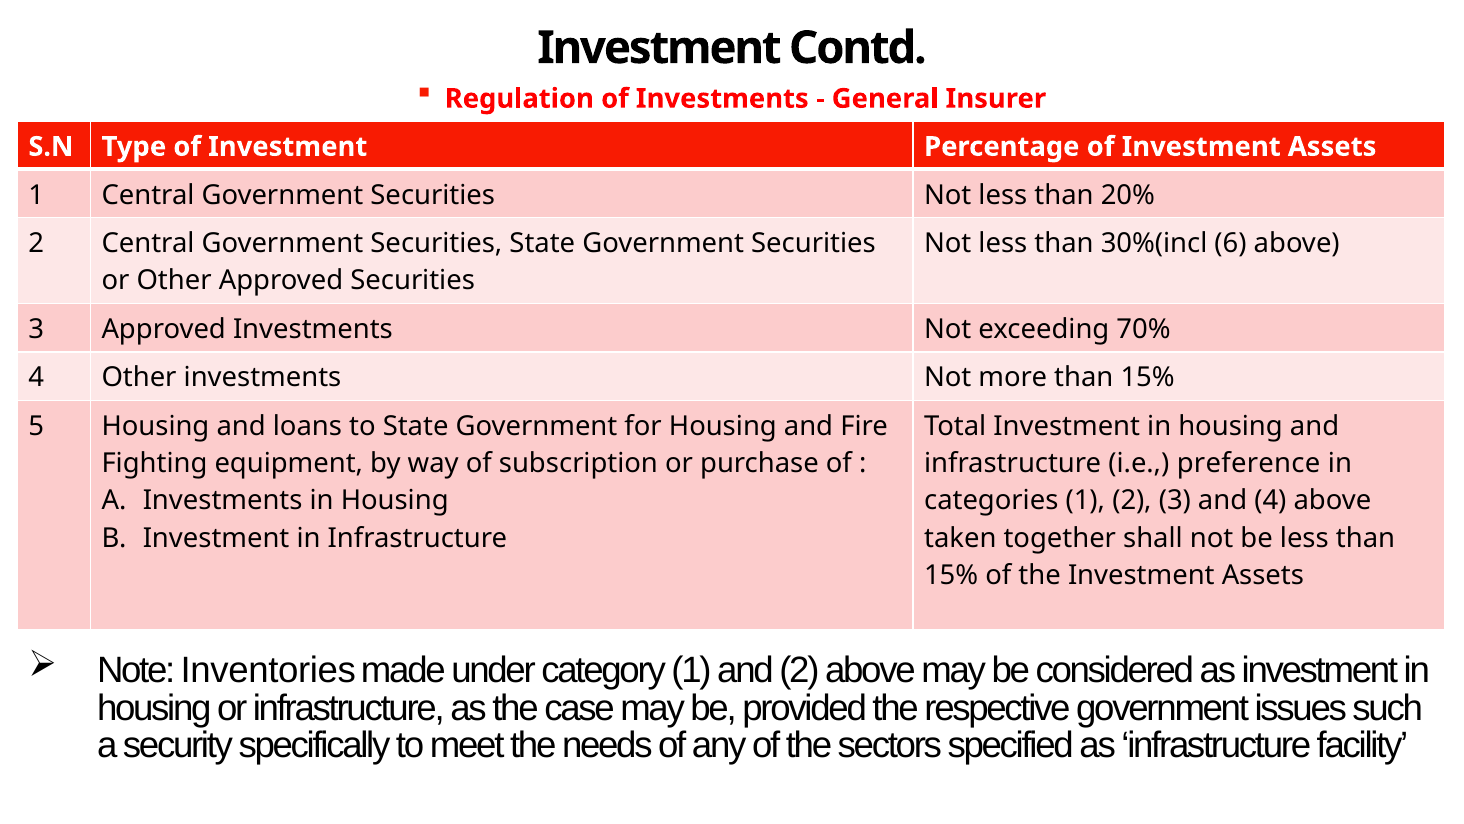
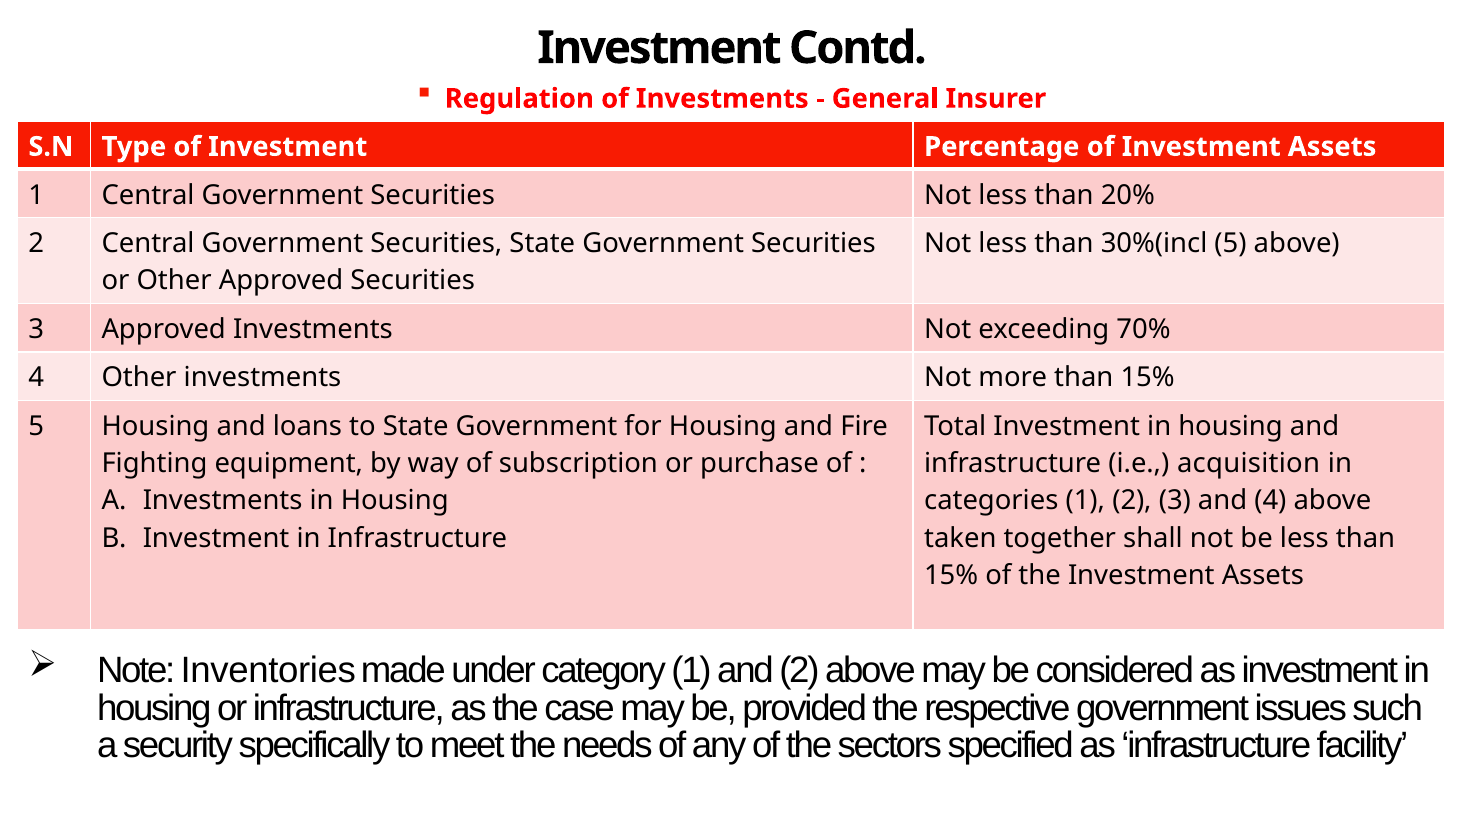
30%(incl 6: 6 -> 5
preference: preference -> acquisition
